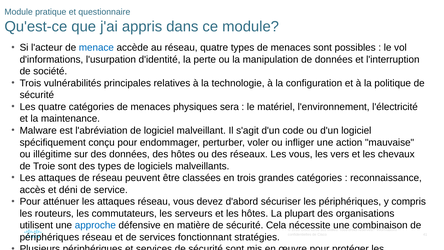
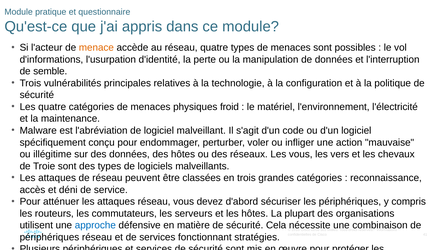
menace colour: blue -> orange
société: société -> semble
sera: sera -> froid
